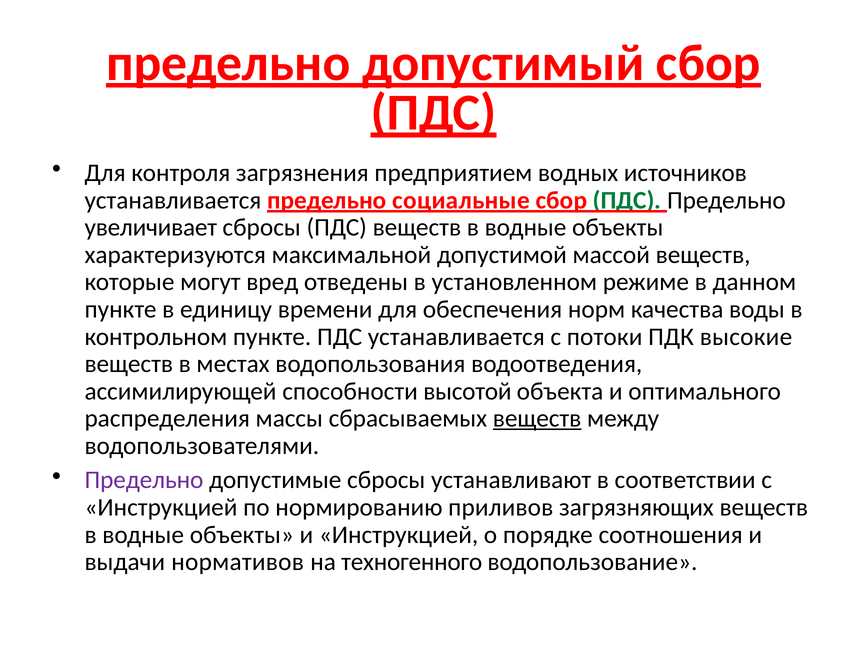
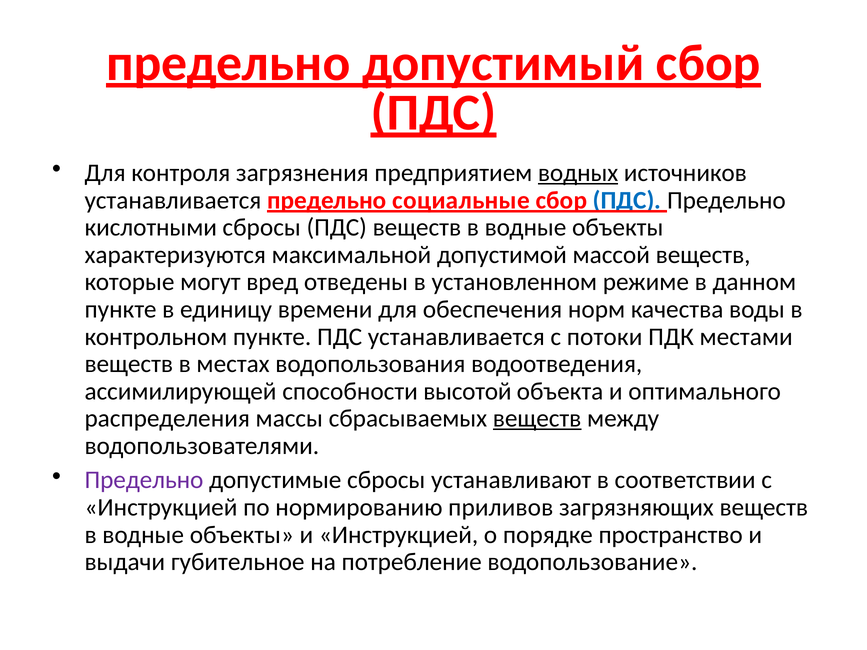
водных underline: none -> present
ПДС at (627, 200) colour: green -> blue
увеличивает: увеличивает -> кислотными
высокие: высокие -> местами
соотношения: соотношения -> пространство
нормативов: нормативов -> губительное
техногенного: техногенного -> потребление
